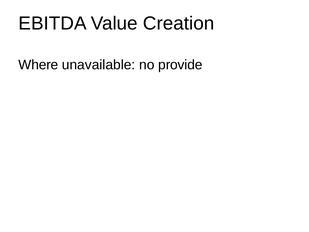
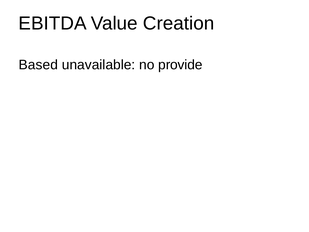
Where: Where -> Based
